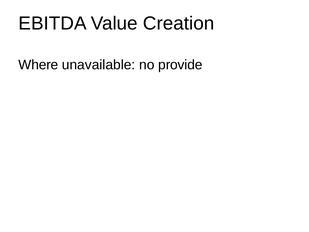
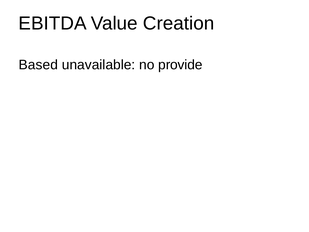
Where: Where -> Based
